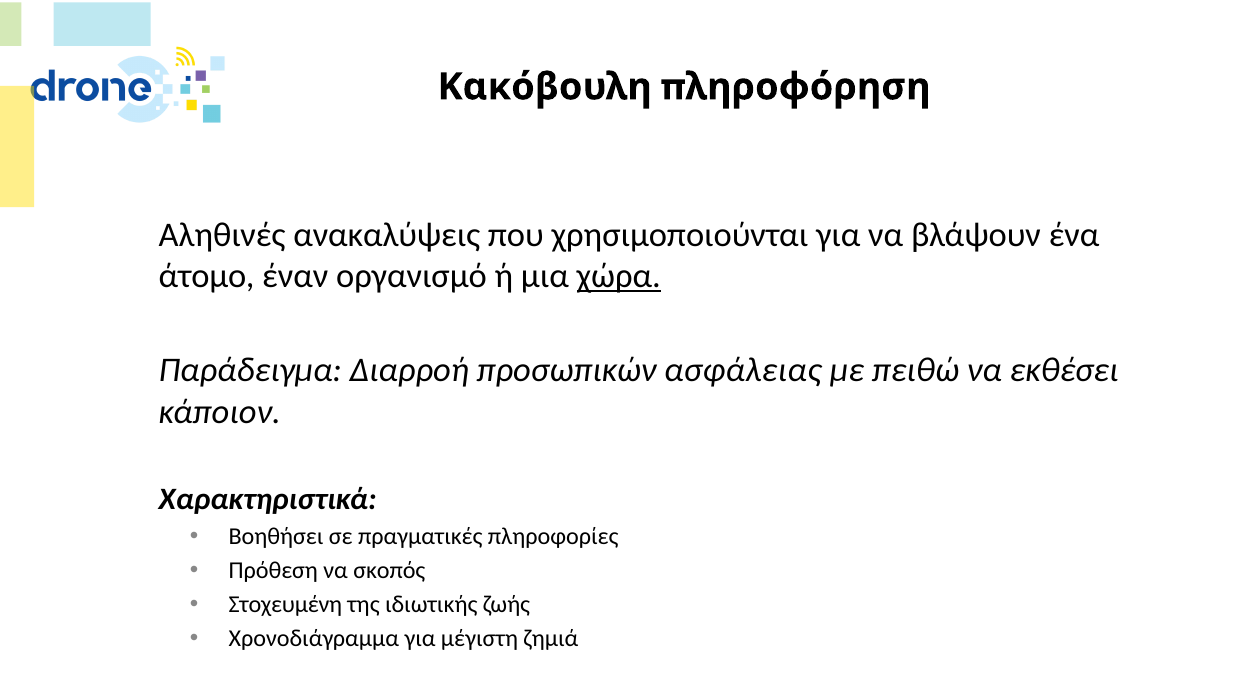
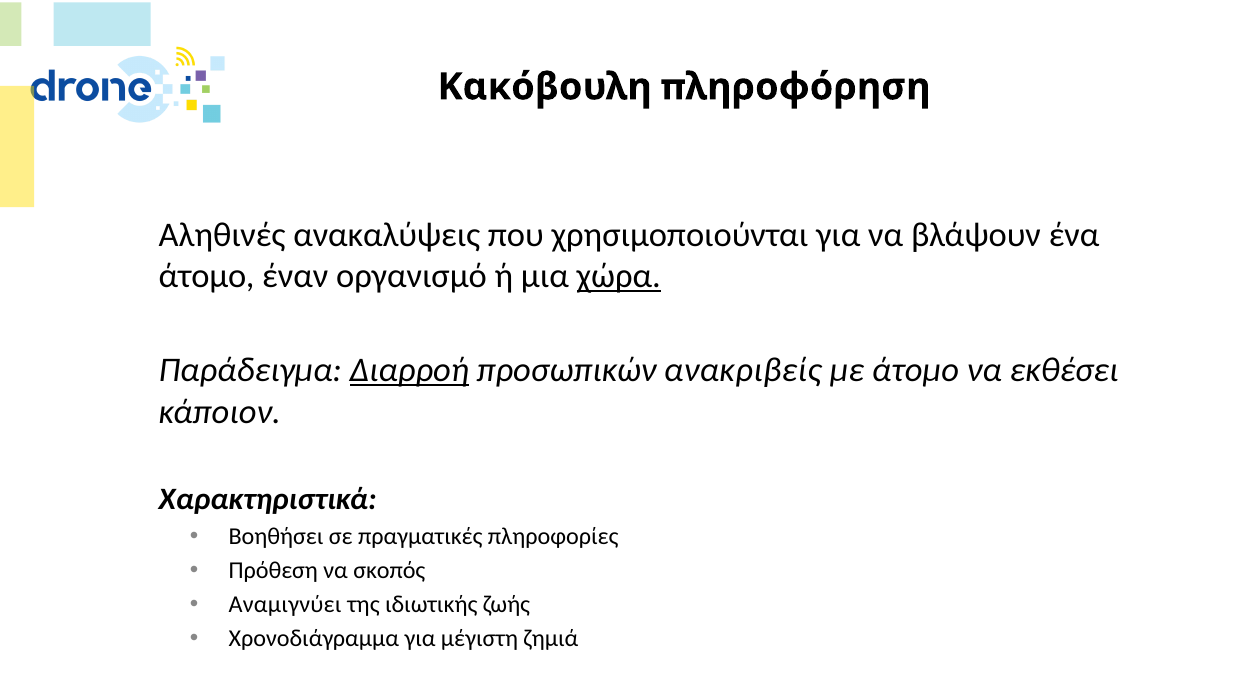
Διαρροή underline: none -> present
ασφάλειας: ασφάλειας -> ανακριβείς
με πειθώ: πειθώ -> άτομο
Στοχευμένη: Στοχευμένη -> Αναμιγνύει
